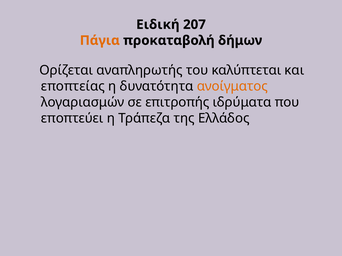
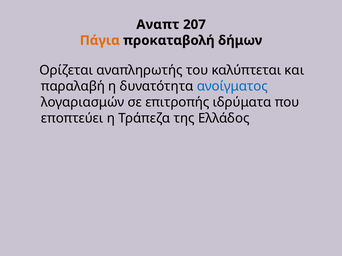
Ειδική: Ειδική -> Αναπτ
εποπτείας: εποπτείας -> παραλαβή
ανοίγματος colour: orange -> blue
